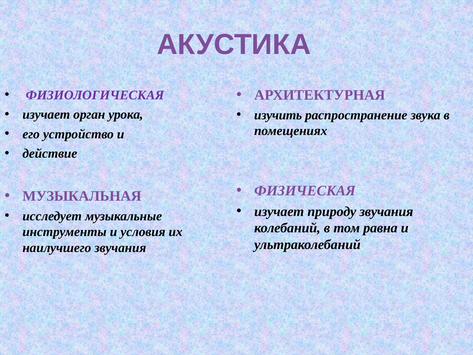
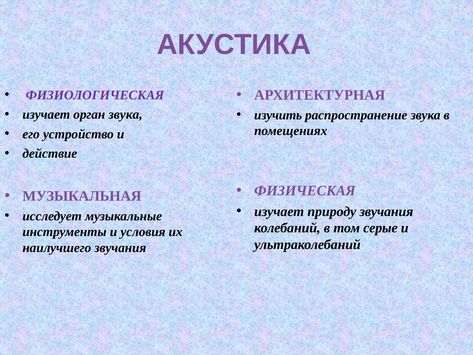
орган урока: урока -> звука
равна: равна -> серые
